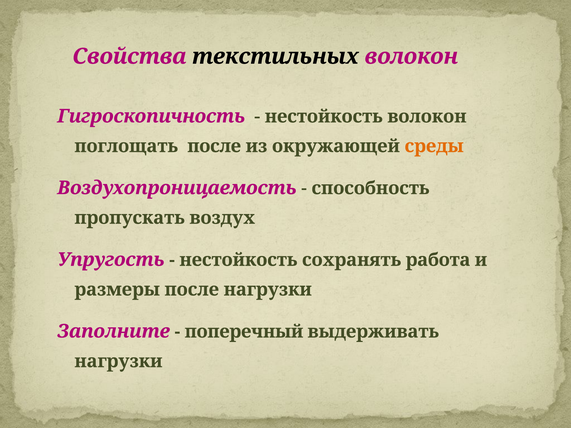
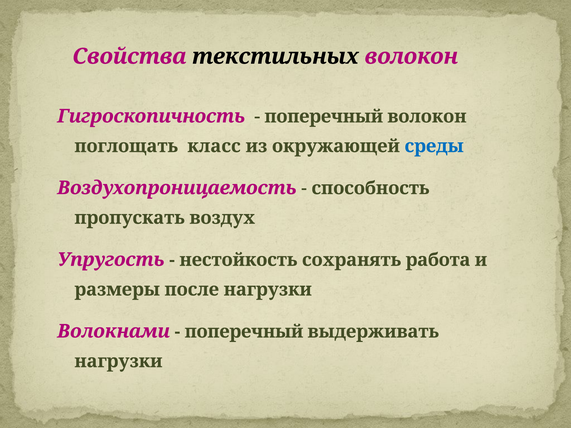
нестойкость at (324, 117): нестойкость -> поперечный
поглощать после: после -> класс
среды colour: orange -> blue
Заполните: Заполните -> Волокнами
